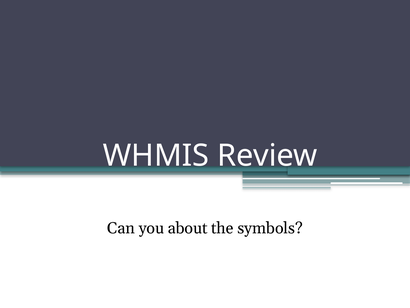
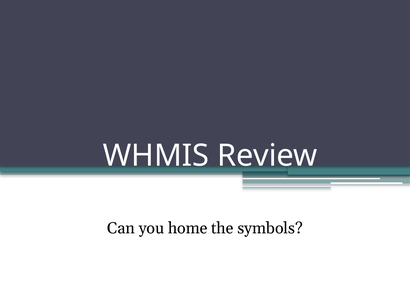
about: about -> home
